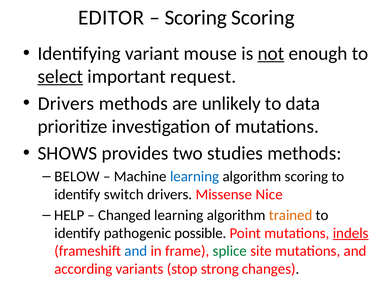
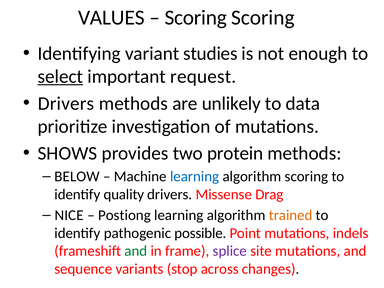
EDITOR: EDITOR -> VALUES
mouse: mouse -> studies
not underline: present -> none
studies: studies -> protein
switch: switch -> quality
Nice: Nice -> Drag
HELP: HELP -> NICE
Changed: Changed -> Postiong
indels underline: present -> none
and at (136, 251) colour: blue -> green
splice colour: green -> purple
according: according -> sequence
strong: strong -> across
